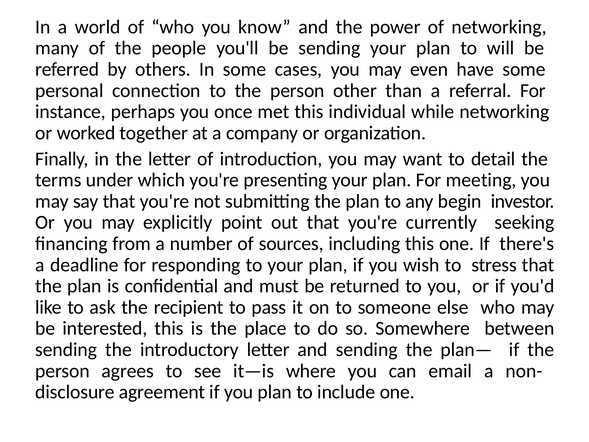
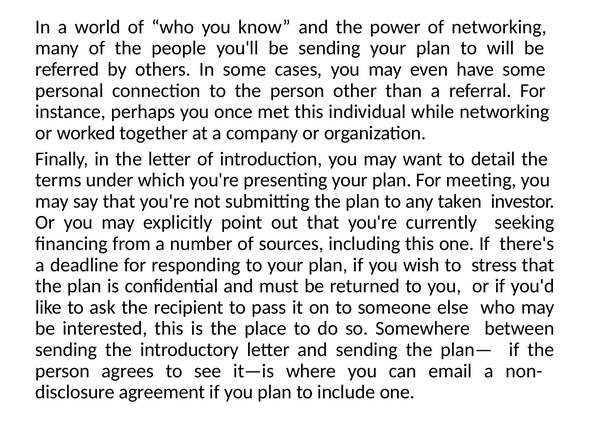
begin: begin -> taken
